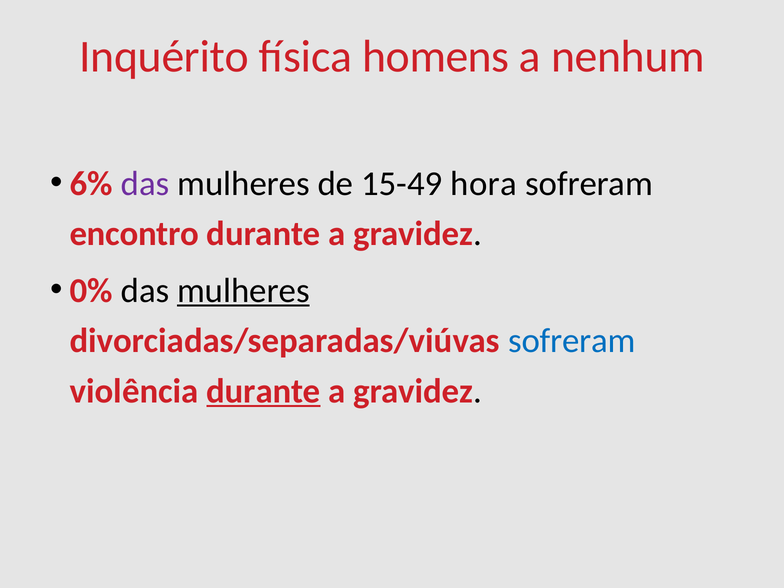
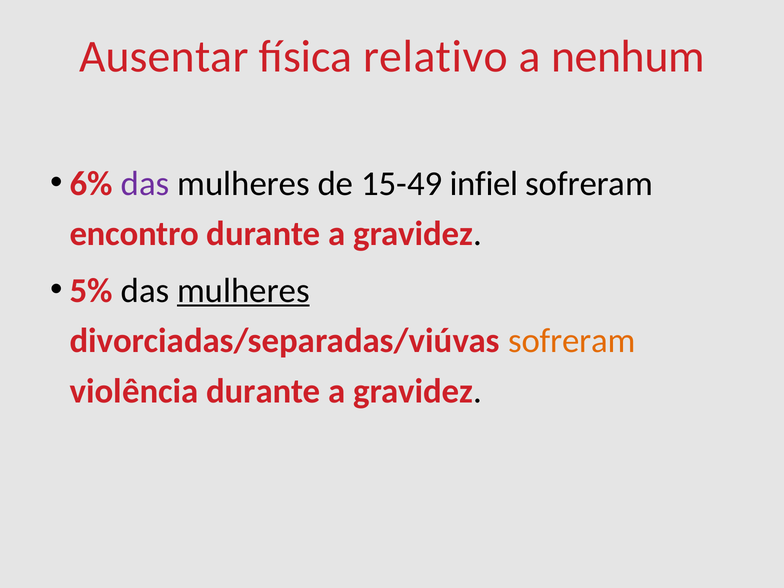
Inquérito: Inquérito -> Ausentar
homens: homens -> relativo
hora: hora -> infiel
0%: 0% -> 5%
sofreram at (572, 341) colour: blue -> orange
durante at (264, 391) underline: present -> none
